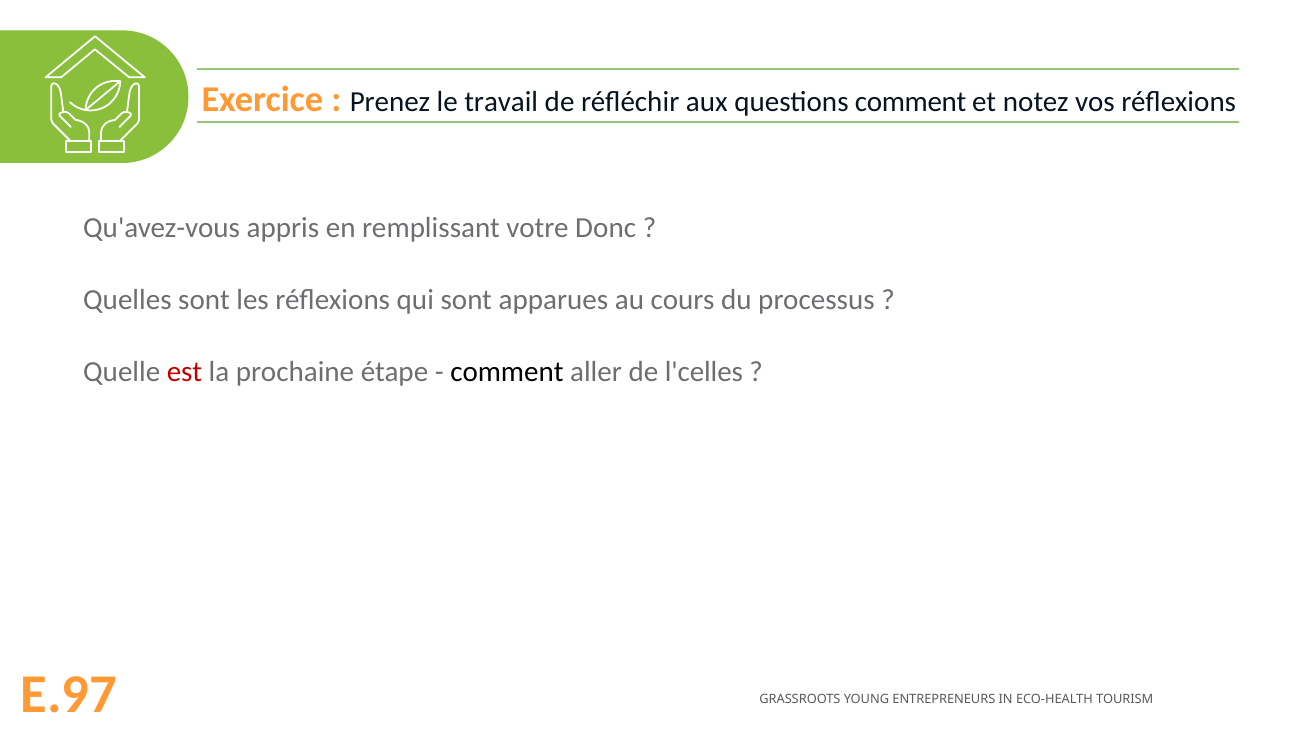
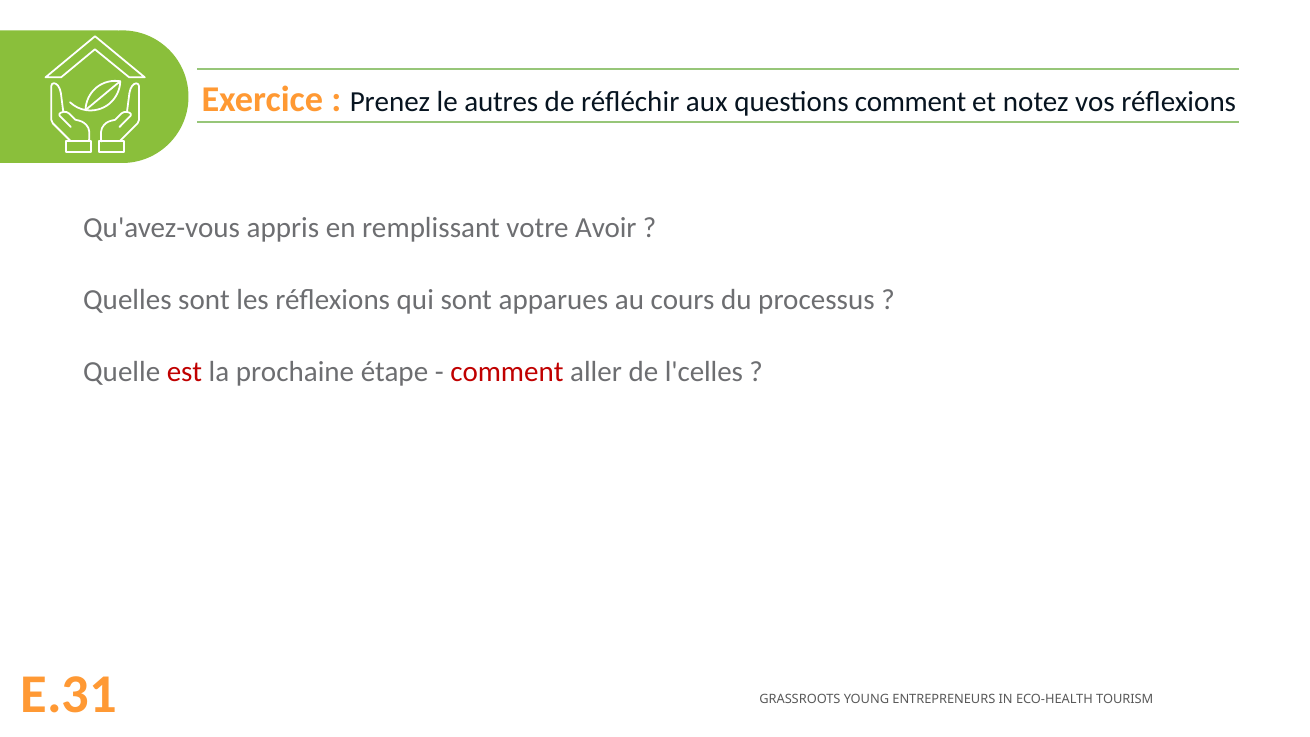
travail: travail -> autres
Donc: Donc -> Avoir
comment at (507, 372) colour: black -> red
E.97: E.97 -> E.31
